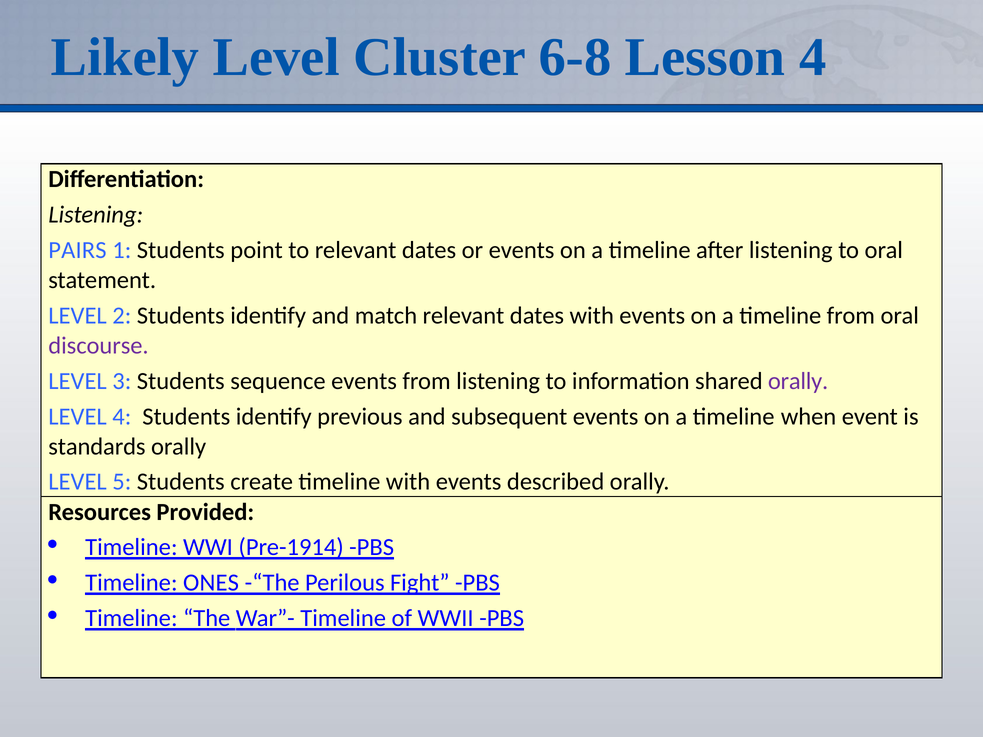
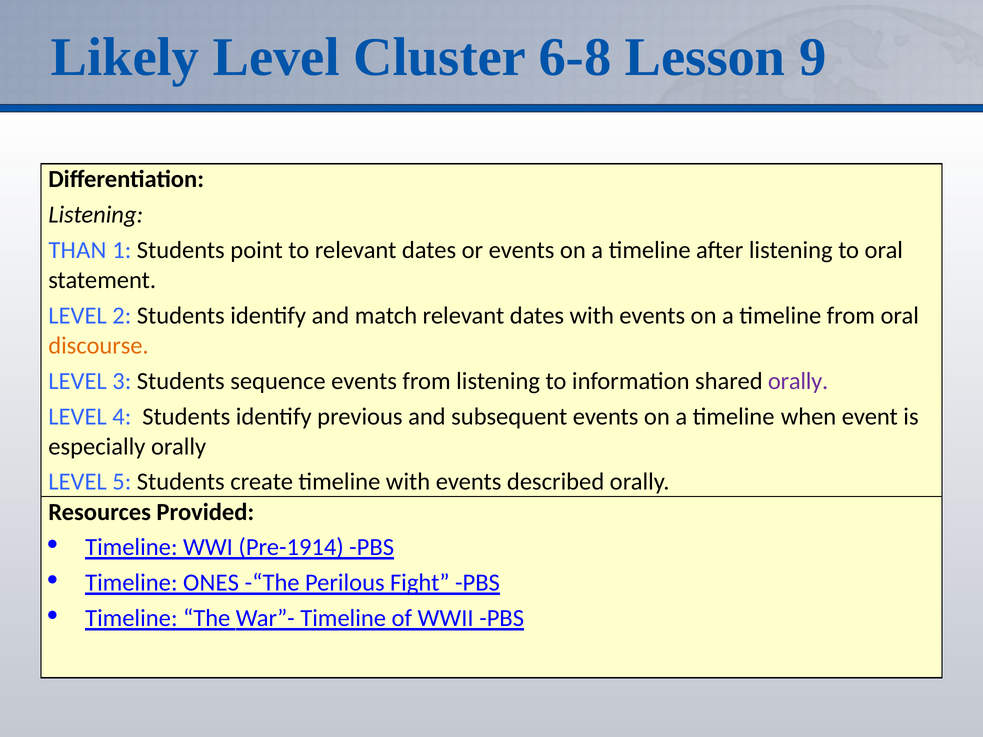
Lesson 4: 4 -> 9
PAIRS: PAIRS -> THAN
discourse colour: purple -> orange
standards: standards -> especially
